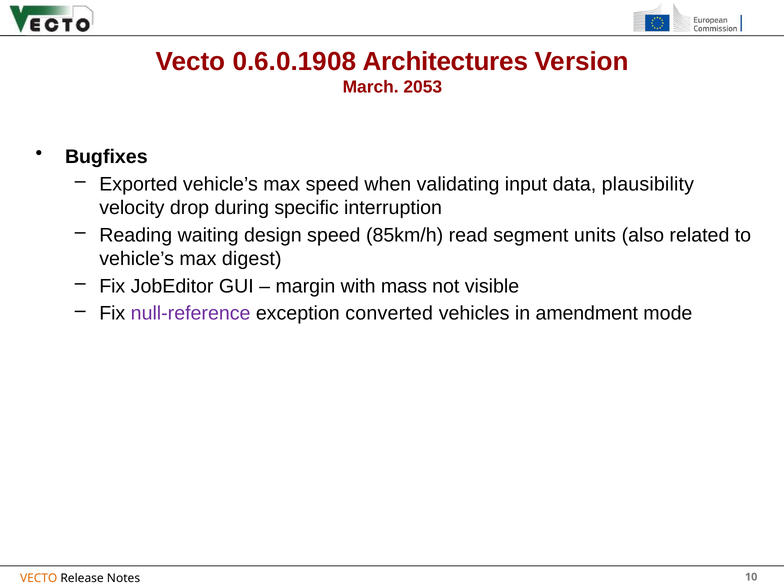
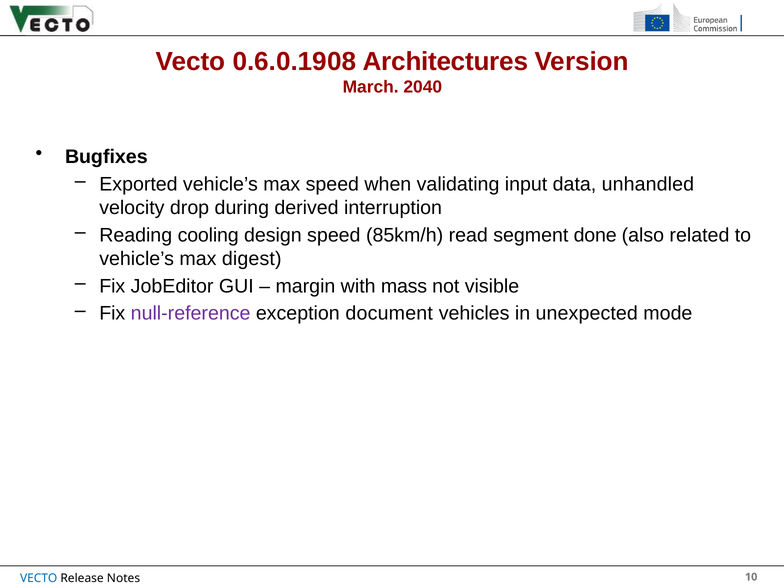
2053: 2053 -> 2040
plausibility: plausibility -> unhandled
specific: specific -> derived
waiting: waiting -> cooling
units: units -> done
converted: converted -> document
amendment: amendment -> unexpected
VECTO at (39, 578) colour: orange -> blue
